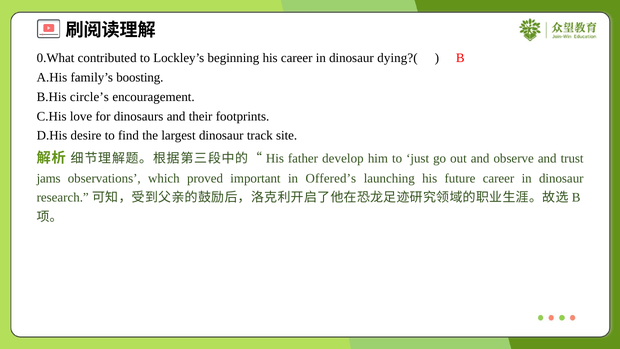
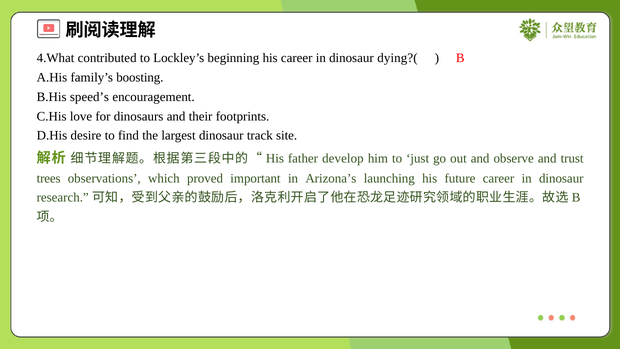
0.What: 0.What -> 4.What
circle’s: circle’s -> speed’s
jams: jams -> trees
Offered’s: Offered’s -> Arizona’s
